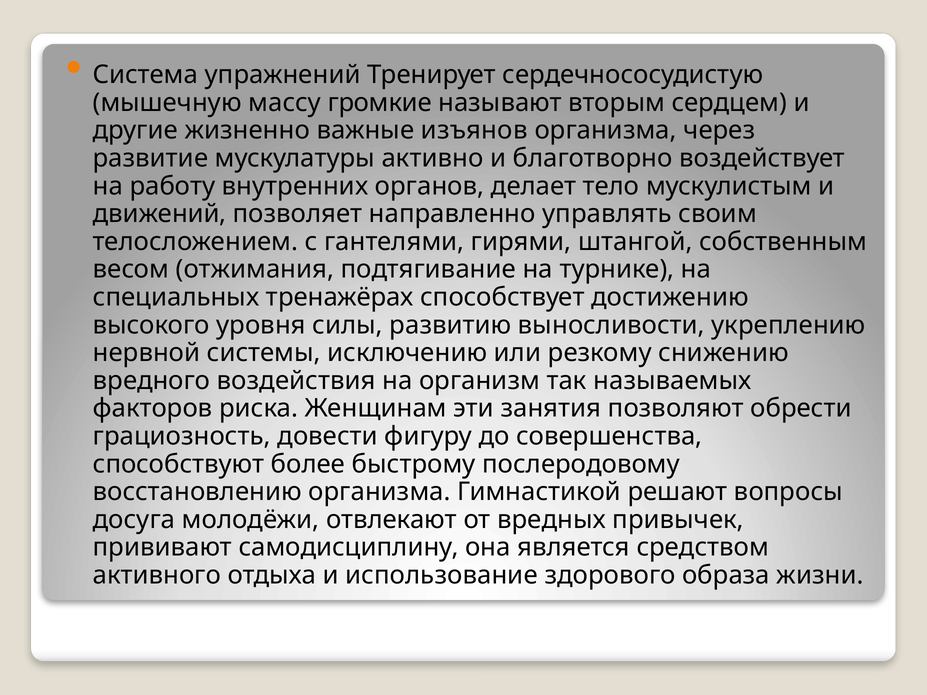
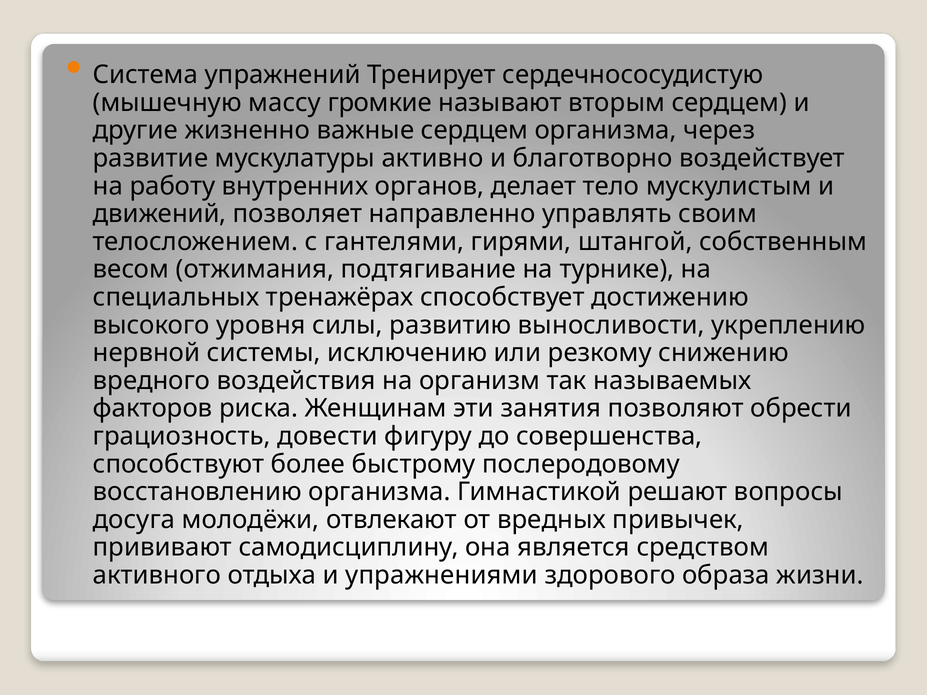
важные изъянов: изъянов -> сердцем
использование: использование -> упражнениями
